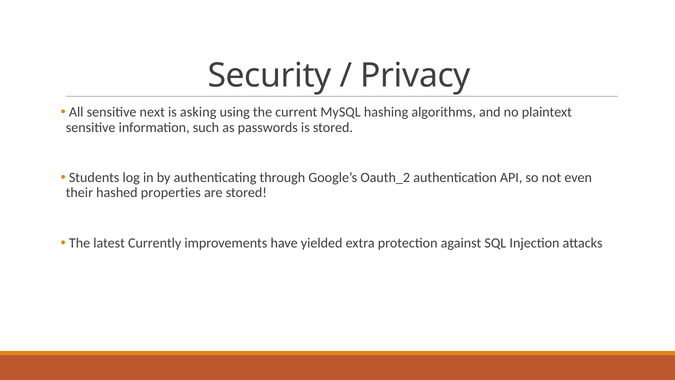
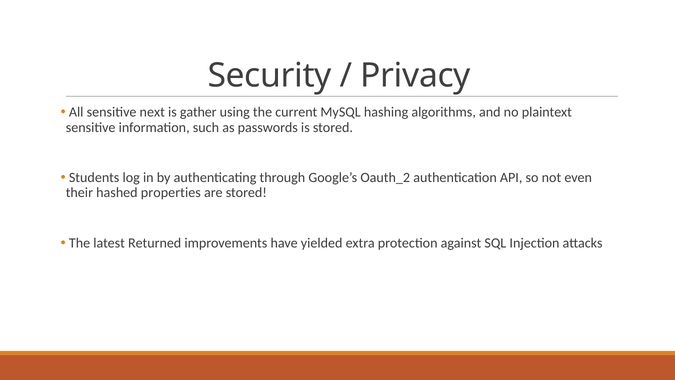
asking: asking -> gather
Currently: Currently -> Returned
